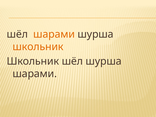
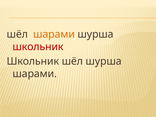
школьник at (38, 47) colour: orange -> red
